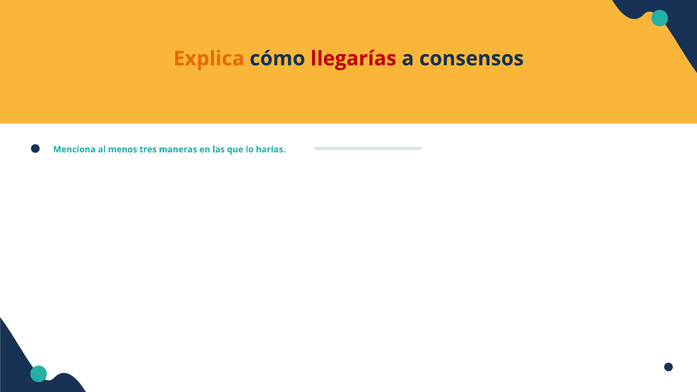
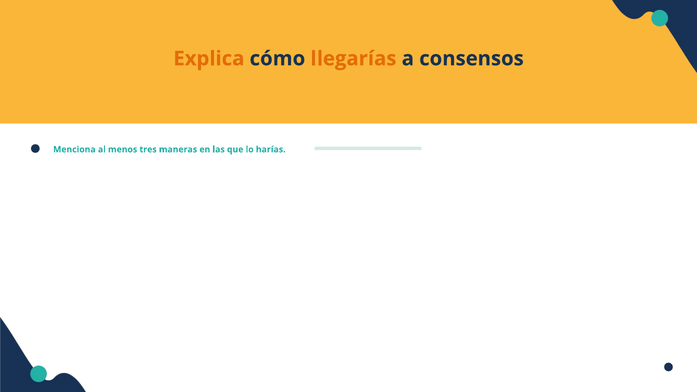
llegarías colour: red -> orange
